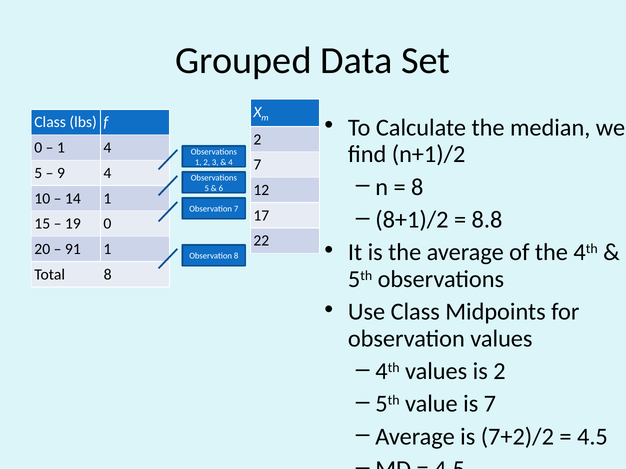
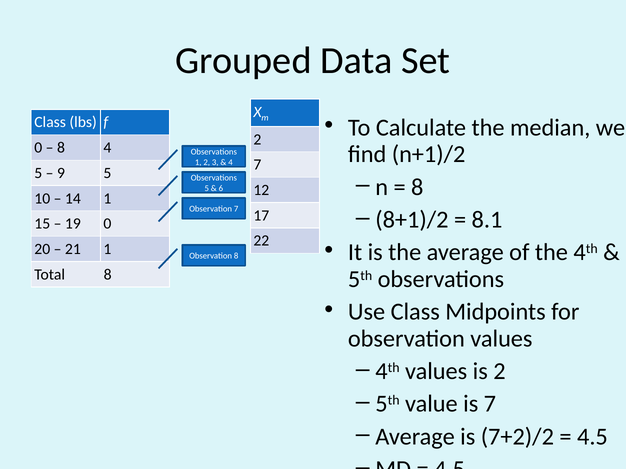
1 at (61, 148): 1 -> 8
9 4: 4 -> 5
8.8: 8.8 -> 8.1
91: 91 -> 21
